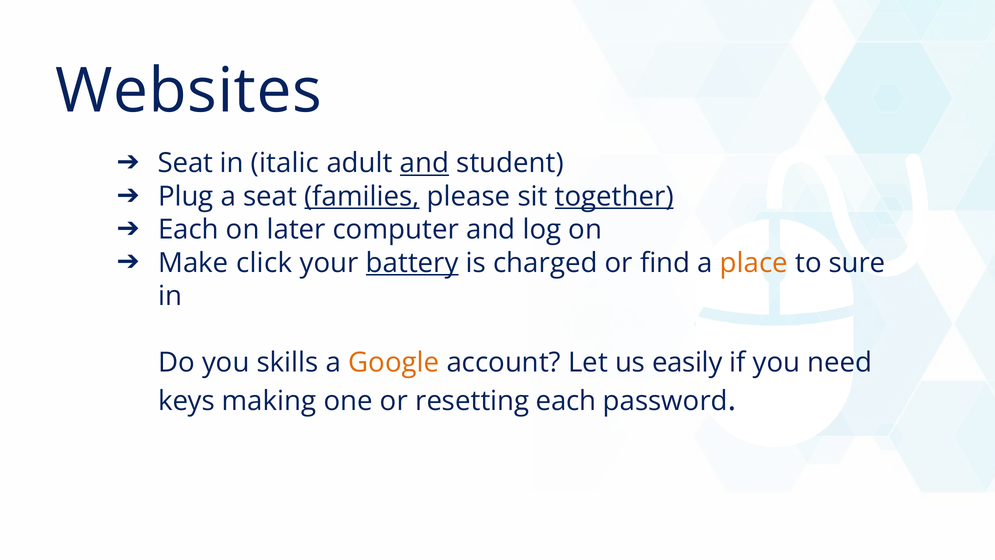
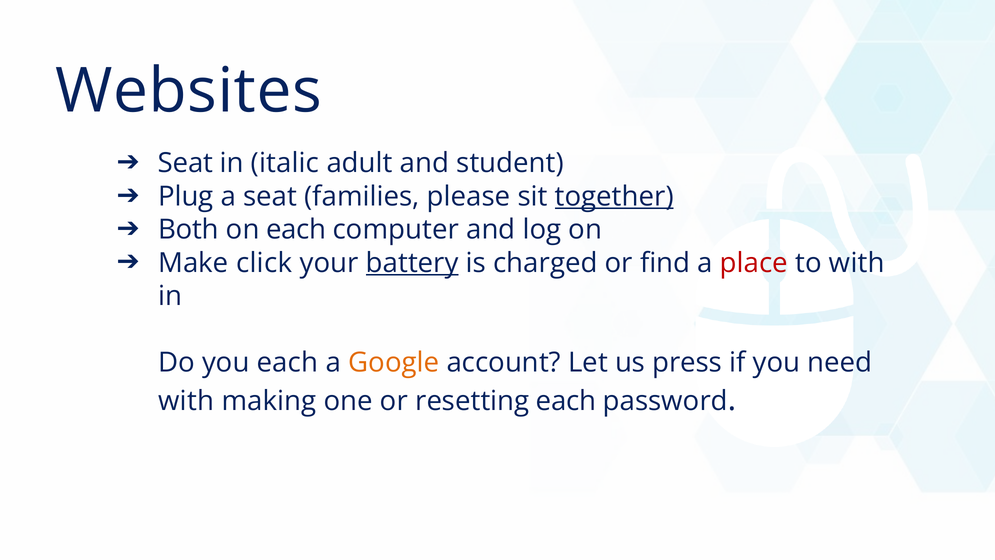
and at (424, 163) underline: present -> none
families underline: present -> none
Each at (189, 230): Each -> Both
on later: later -> each
place colour: orange -> red
to sure: sure -> with
you skills: skills -> each
easily: easily -> press
keys at (187, 401): keys -> with
